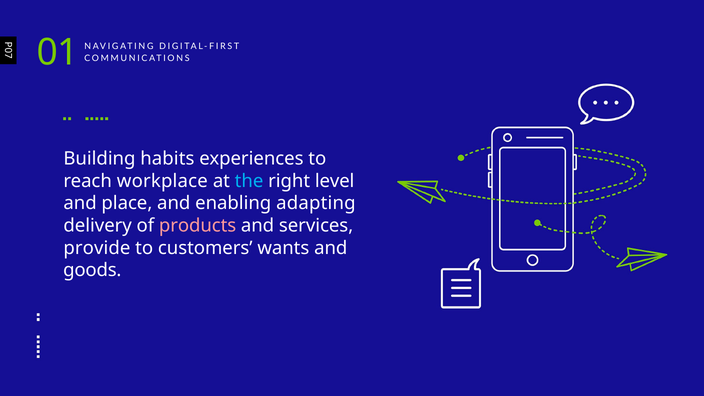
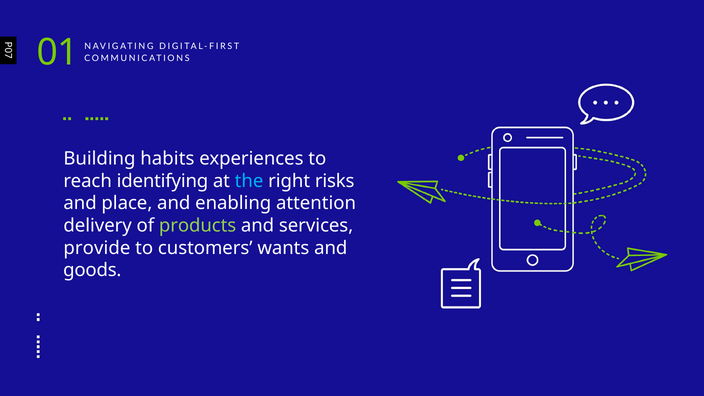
workplace: workplace -> identifying
level: level -> risks
adapting: adapting -> attention
products colour: pink -> light green
